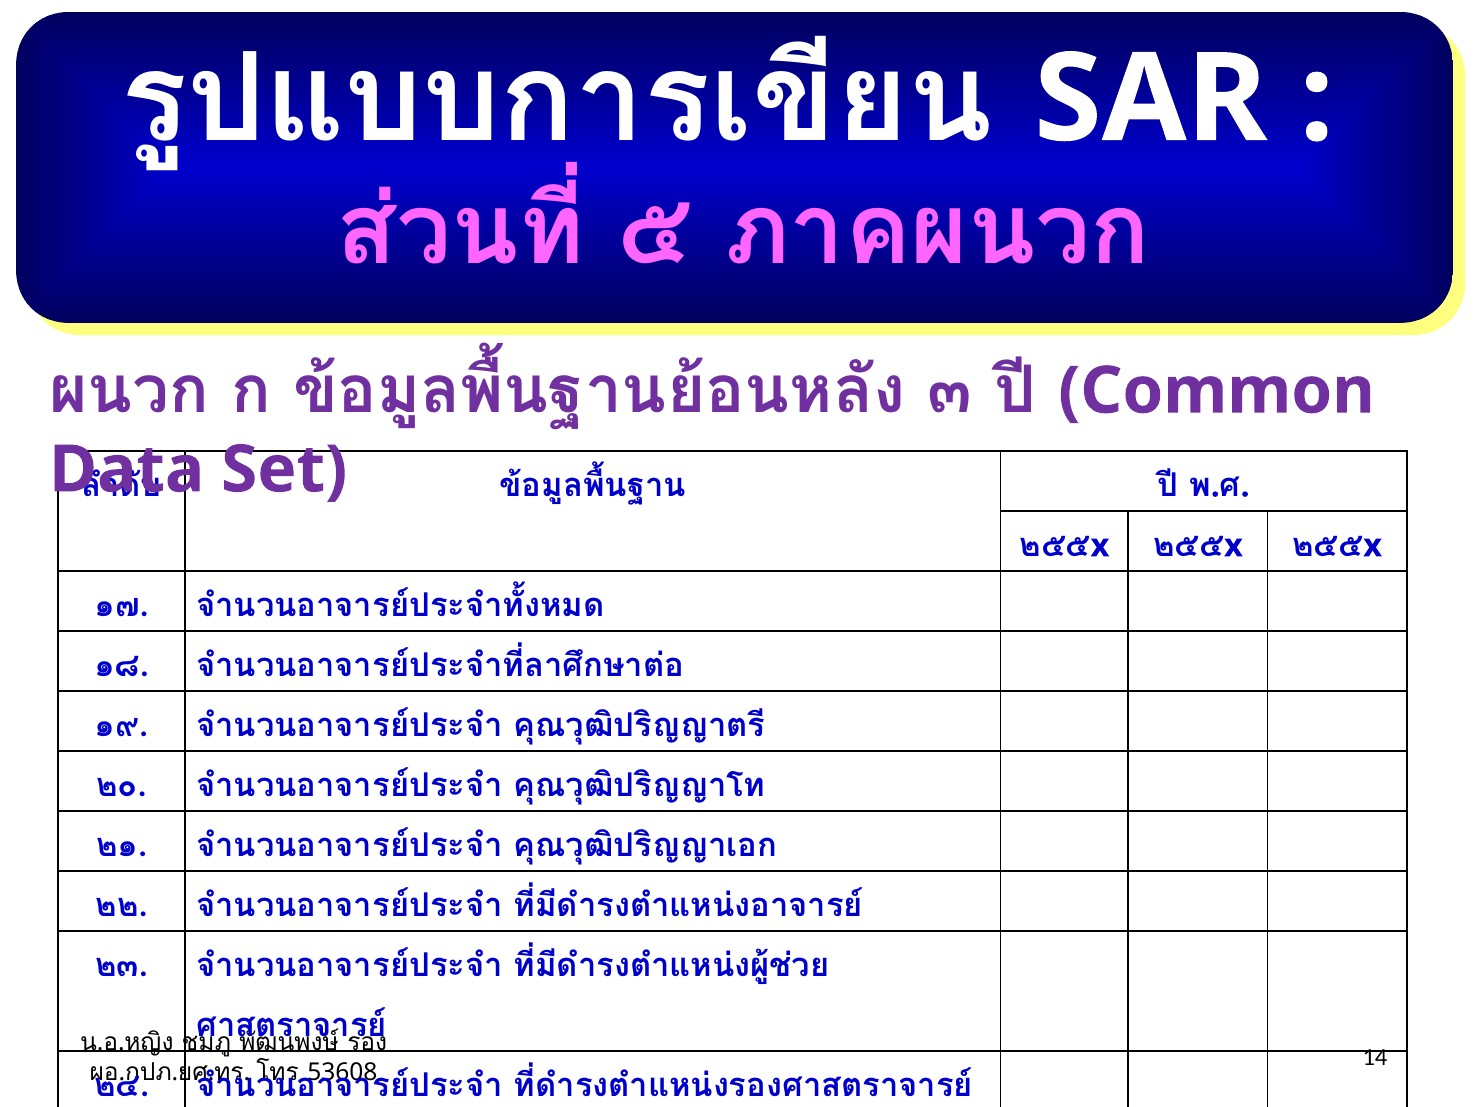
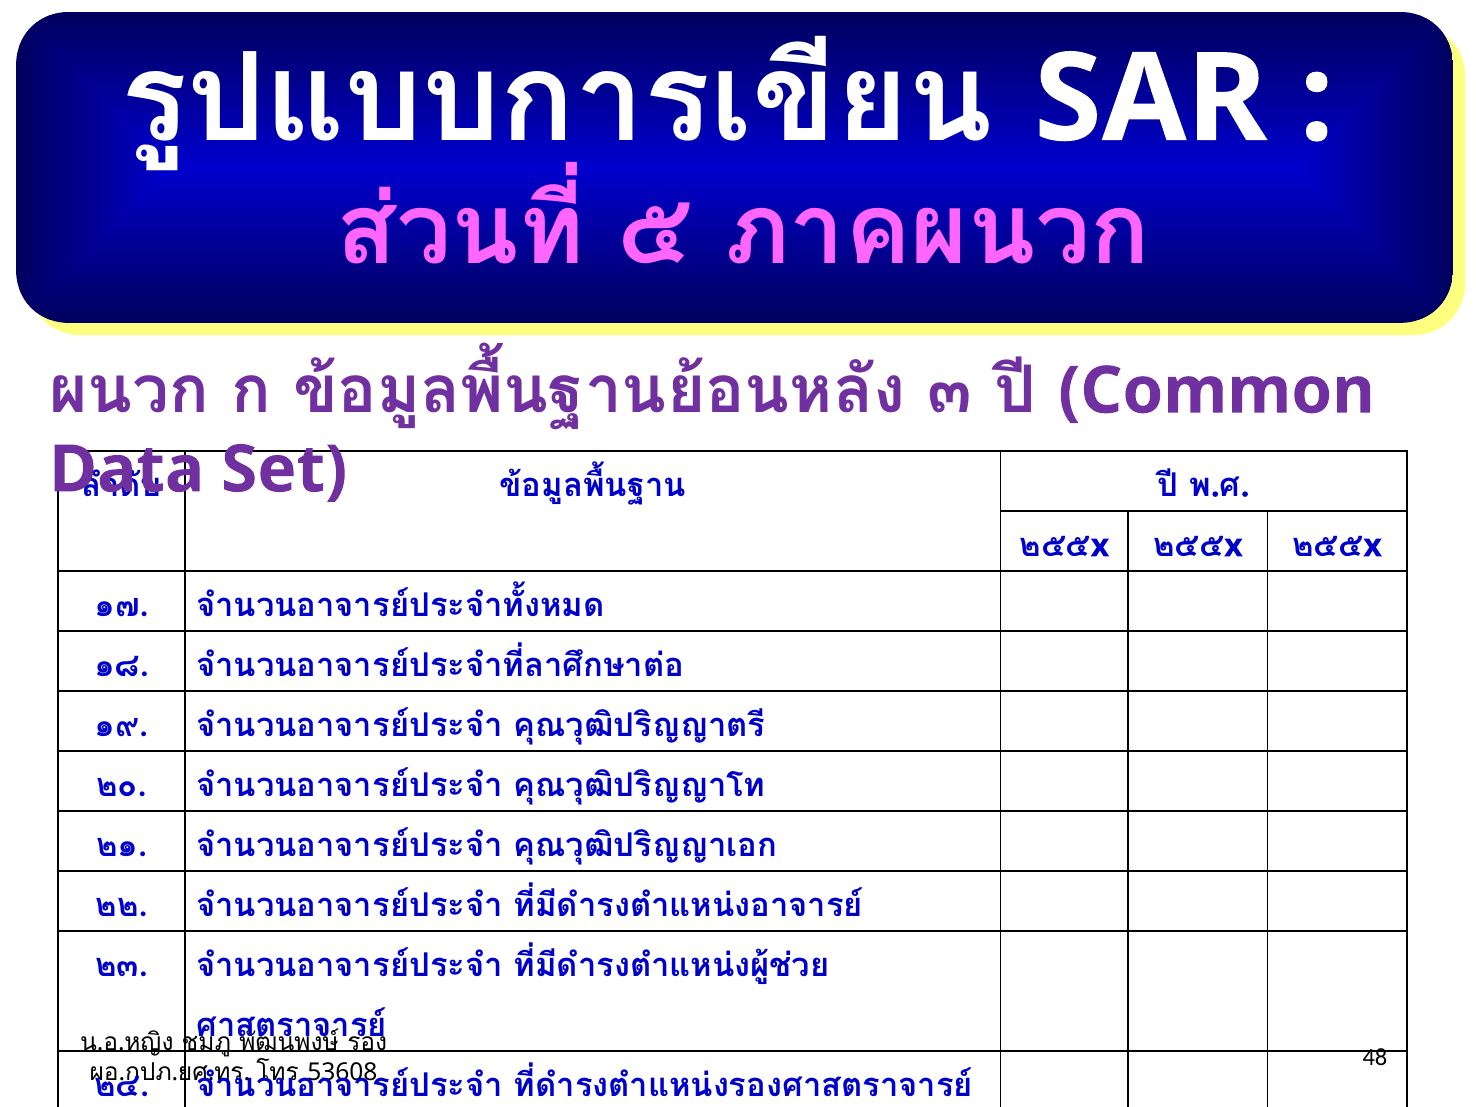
14: 14 -> 48
